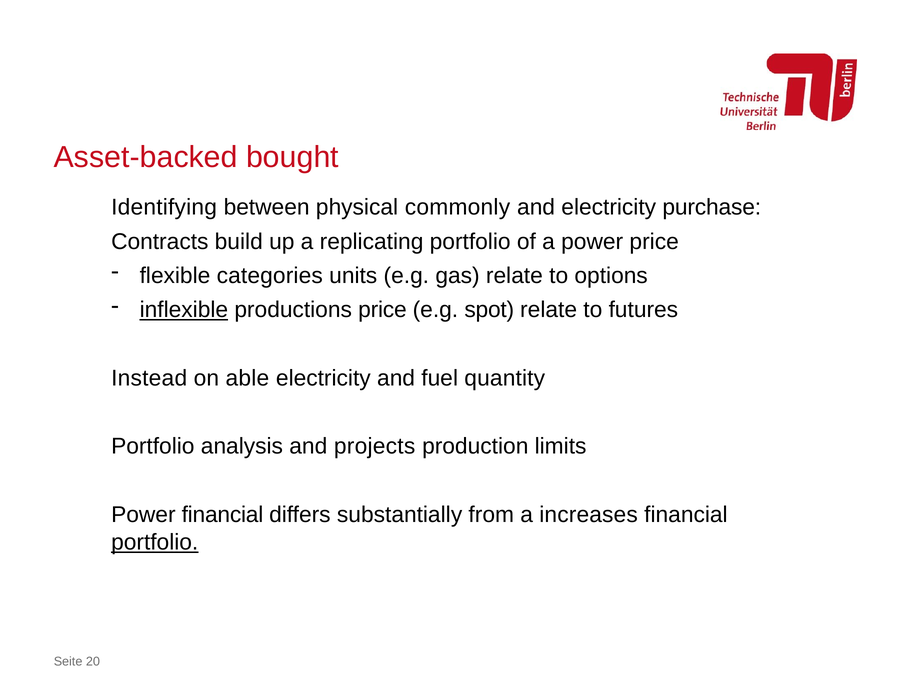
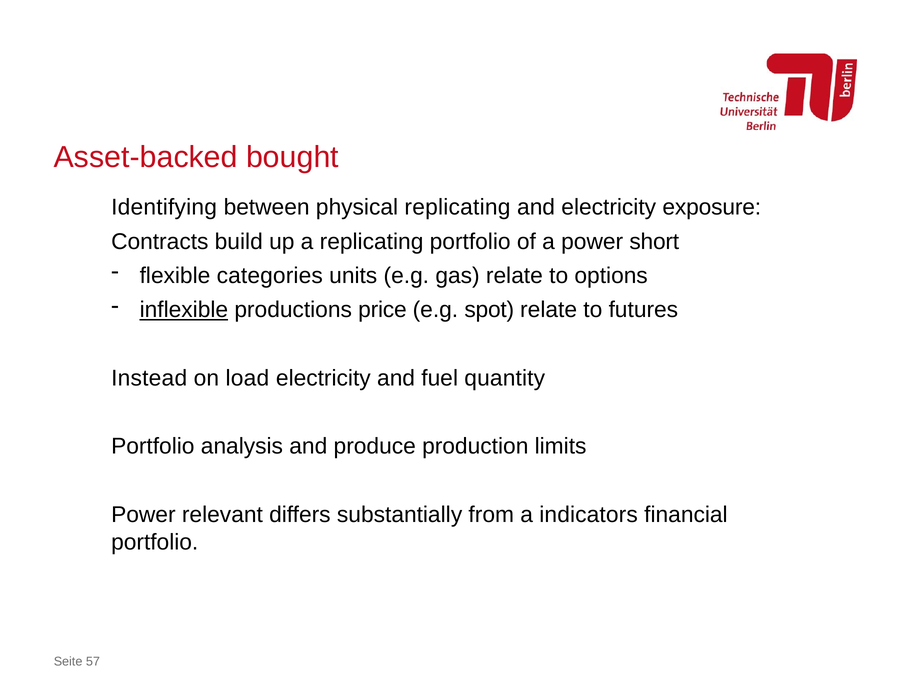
physical commonly: commonly -> replicating
purchase: purchase -> exposure
power price: price -> short
able: able -> load
projects: projects -> produce
Power financial: financial -> relevant
increases: increases -> indicators
portfolio at (155, 543) underline: present -> none
20: 20 -> 57
